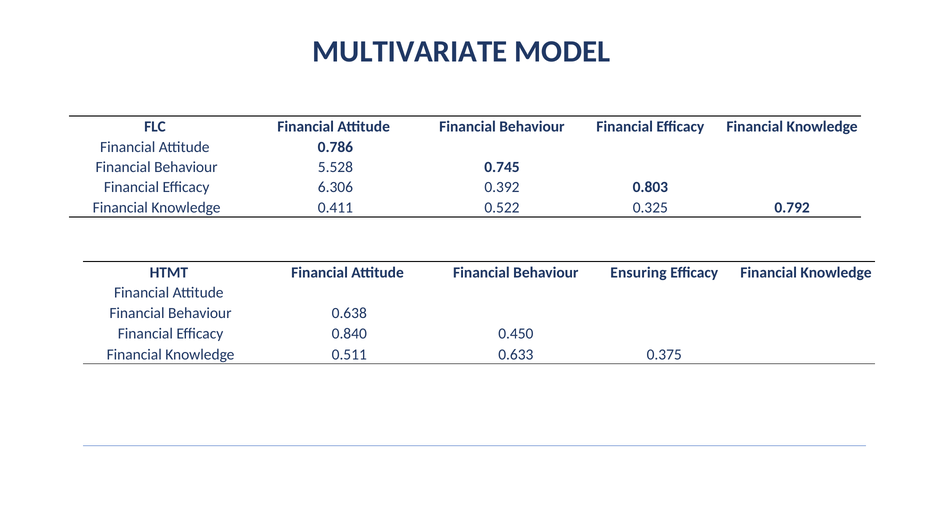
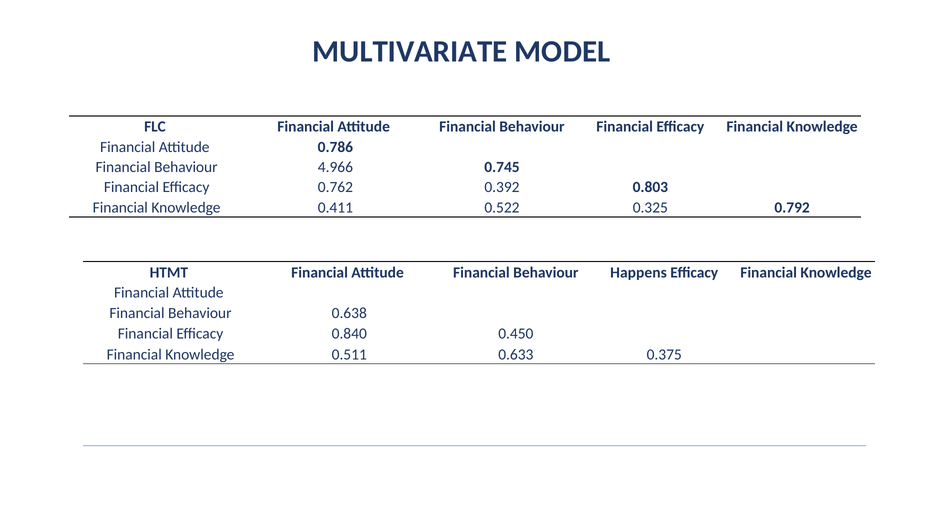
5.528: 5.528 -> 4.966
6.306: 6.306 -> 0.762
Ensuring: Ensuring -> Happens
